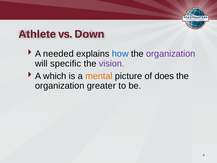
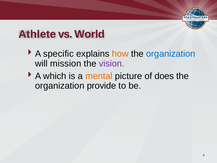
Down: Down -> World
needed: needed -> specific
how colour: blue -> orange
organization at (171, 54) colour: purple -> blue
specific: specific -> mission
greater: greater -> provide
